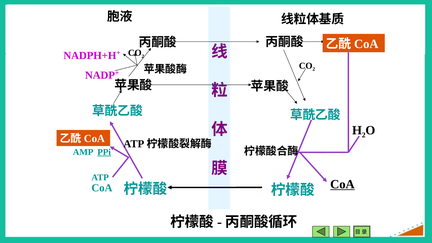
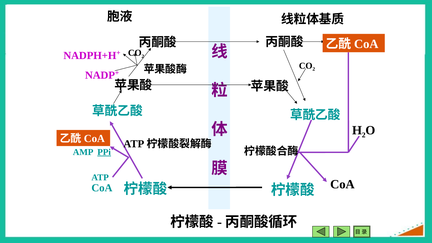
CoA at (342, 184) underline: present -> none
